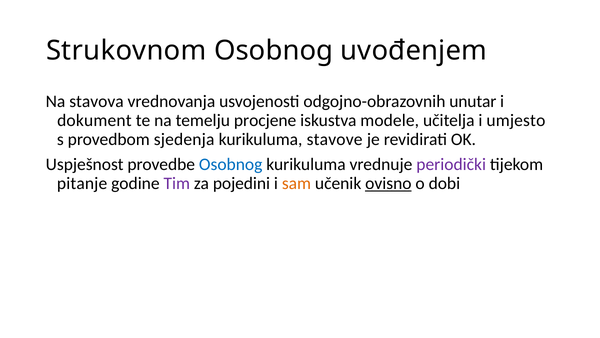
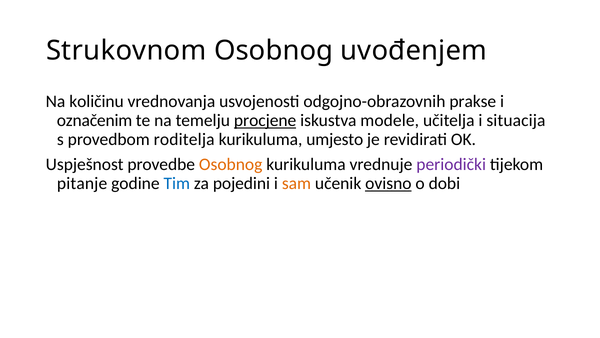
stavova: stavova -> količinu
unutar: unutar -> prakse
dokument: dokument -> označenim
procjene underline: none -> present
umjesto: umjesto -> situacija
sjedenja: sjedenja -> roditelja
stavove: stavove -> umjesto
Osobnog at (231, 164) colour: blue -> orange
Tim colour: purple -> blue
